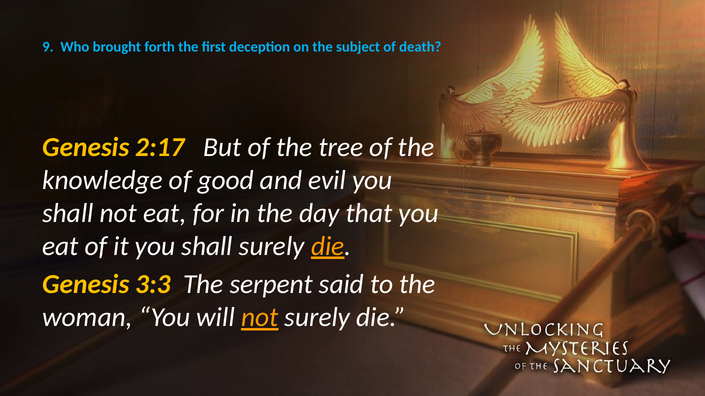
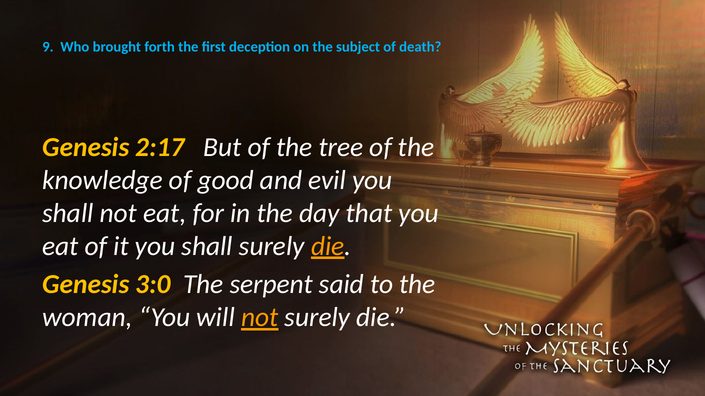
3:3: 3:3 -> 3:0
